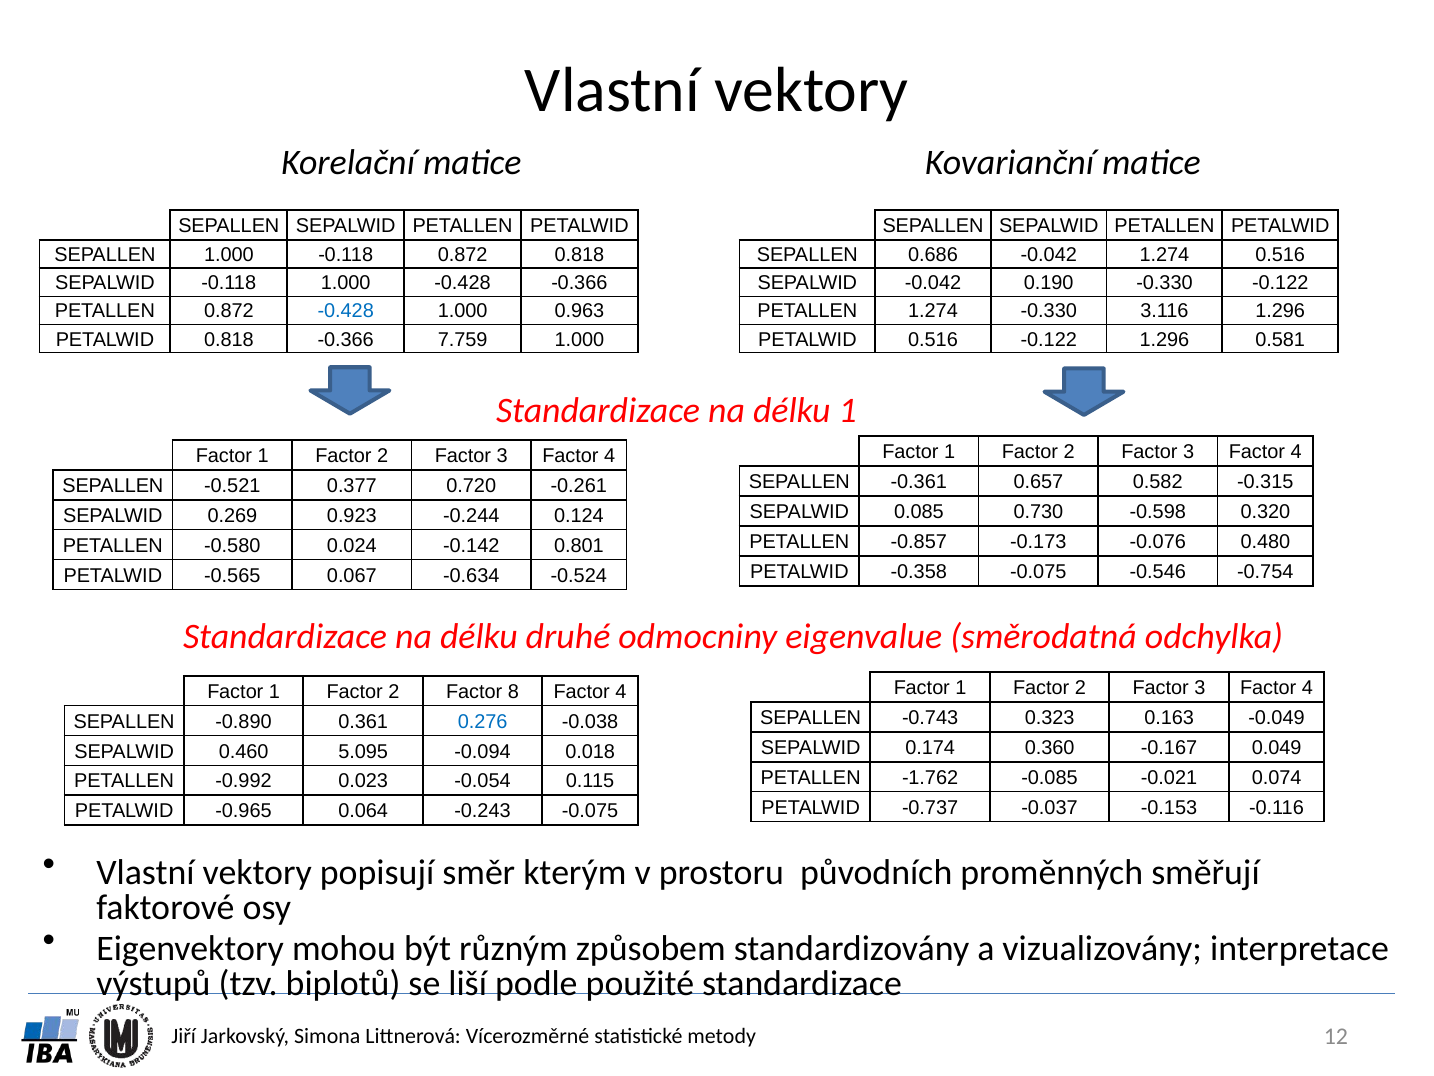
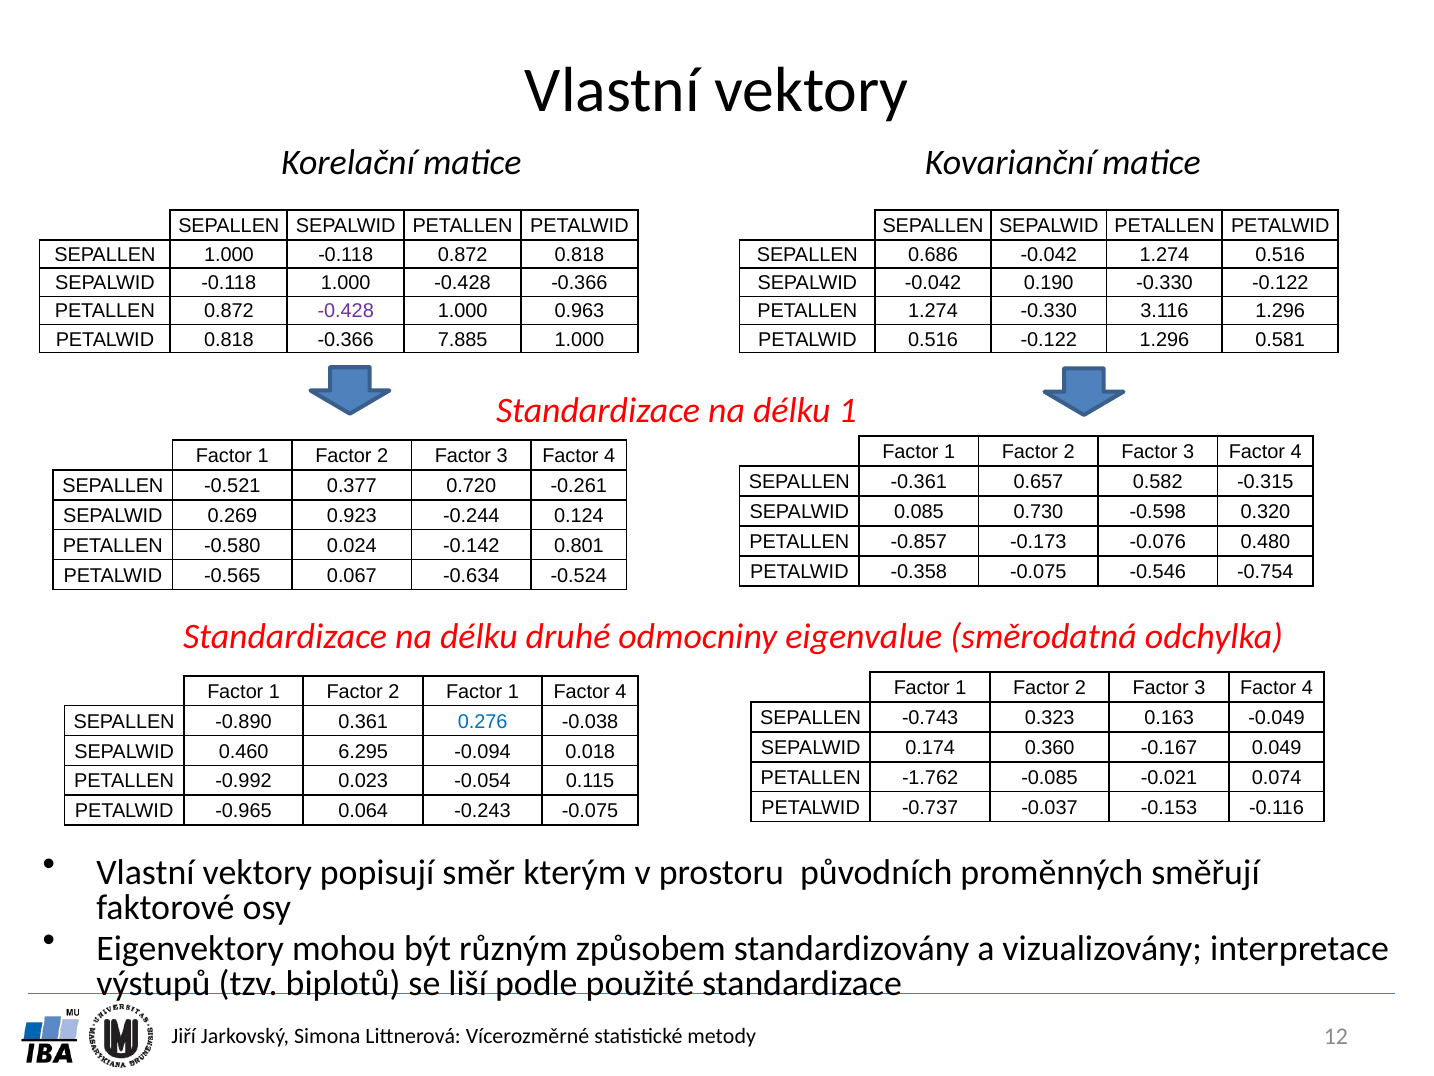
-0.428 at (346, 311) colour: blue -> purple
7.759: 7.759 -> 7.885
2 Factor 8: 8 -> 1
5.095: 5.095 -> 6.295
